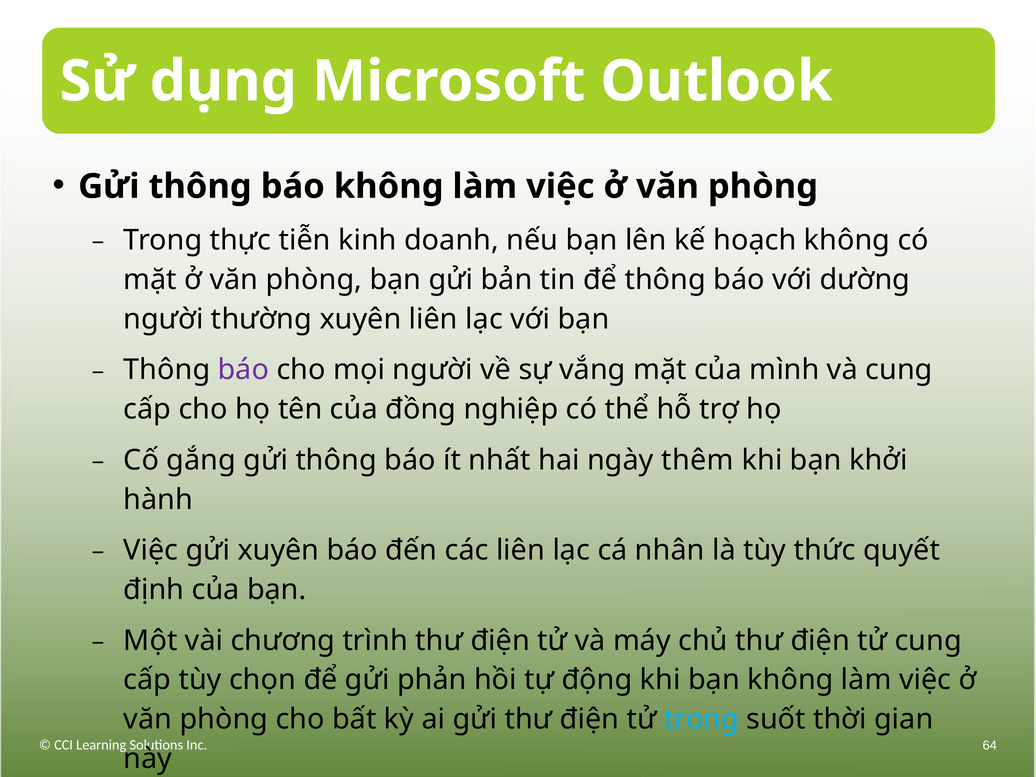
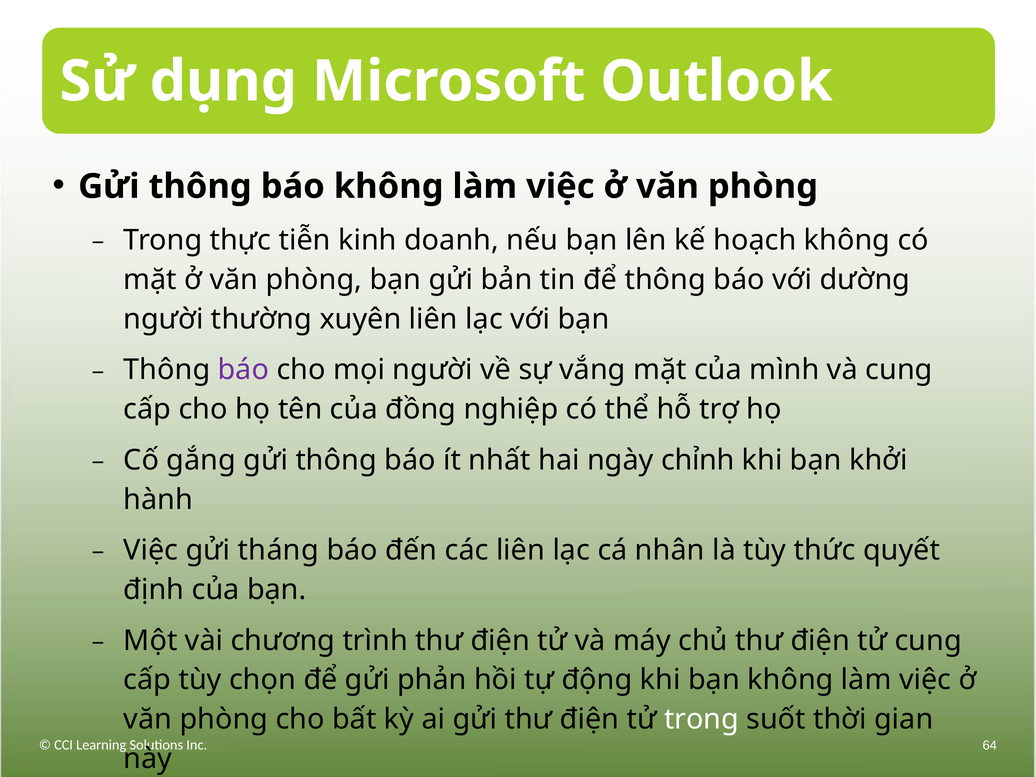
thêm: thêm -> chỉnh
gửi xuyên: xuyên -> tháng
trong at (701, 719) colour: light blue -> white
